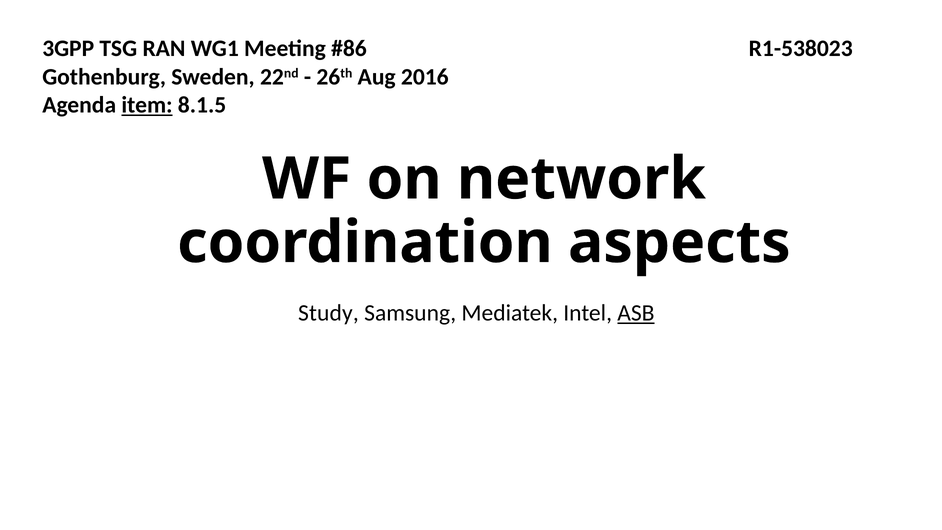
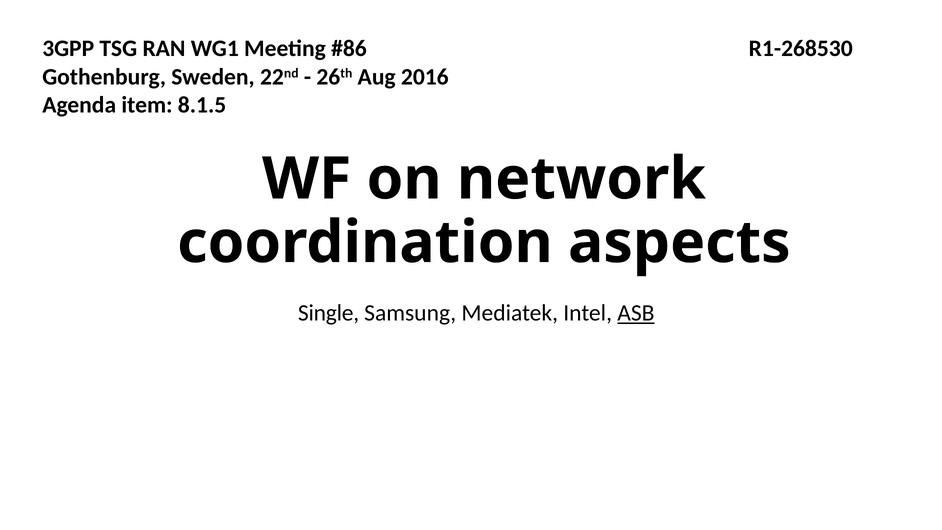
R1-538023: R1-538023 -> R1-268530
item underline: present -> none
Study: Study -> Single
